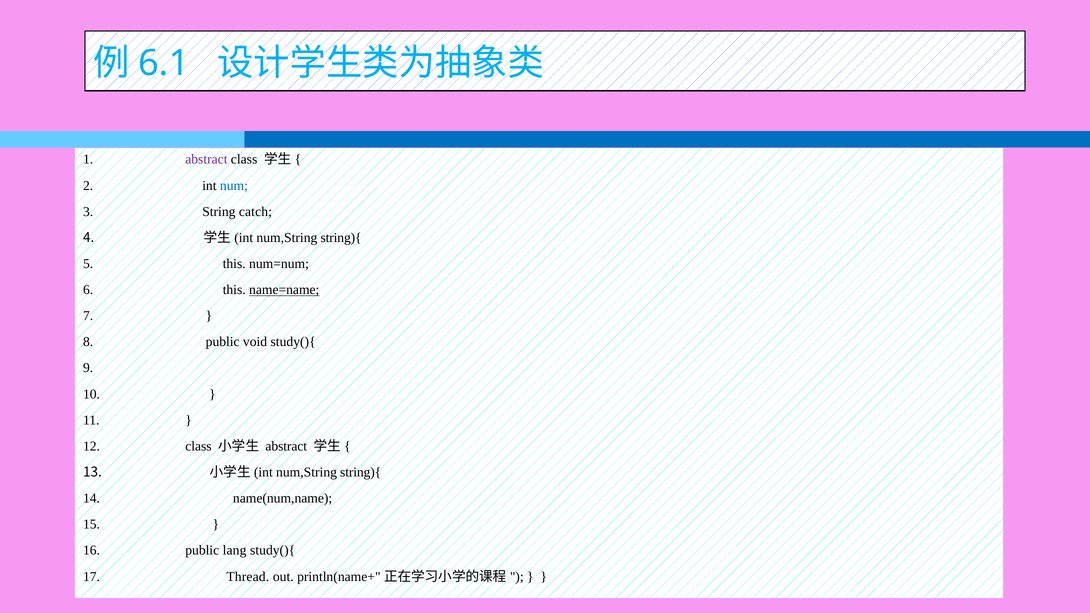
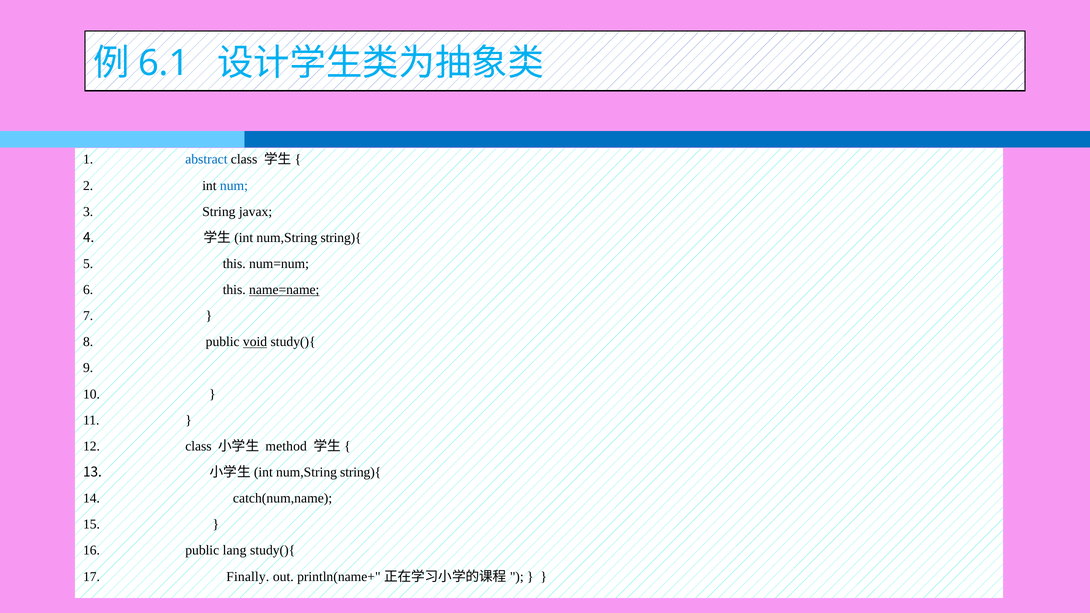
abstract at (206, 160) colour: purple -> blue
catch: catch -> javax
void underline: none -> present
abstract at (286, 446): abstract -> method
name(num,name: name(num,name -> catch(num,name
Thread: Thread -> Finally
